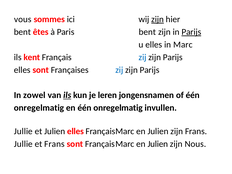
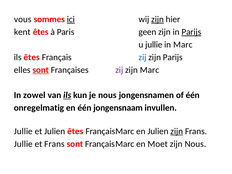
ici underline: none -> present
bent at (22, 32): bent -> kent
Paris bent: bent -> geen
u elles: elles -> jullie
ils kent: kent -> êtes
sont at (41, 70) underline: none -> present
zij at (119, 70) colour: blue -> purple
Parijs at (150, 70): Parijs -> Marc
je leren: leren -> nous
en één onregelmatig: onregelmatig -> jongensnaam
Julien elles: elles -> êtes
zijn at (177, 131) underline: none -> present
Julien at (158, 144): Julien -> Moet
